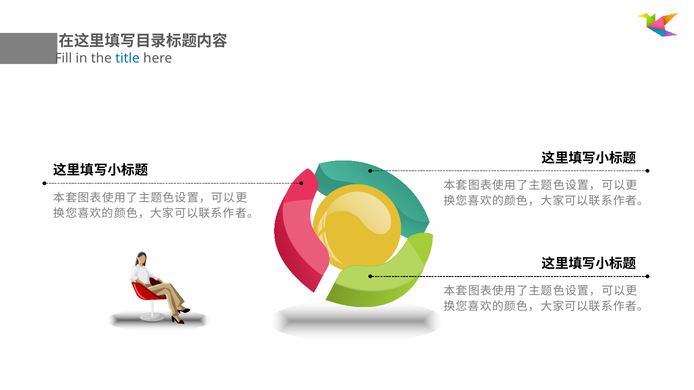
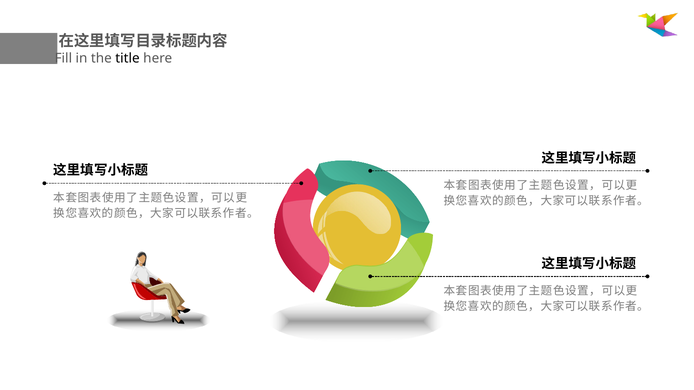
title colour: blue -> black
